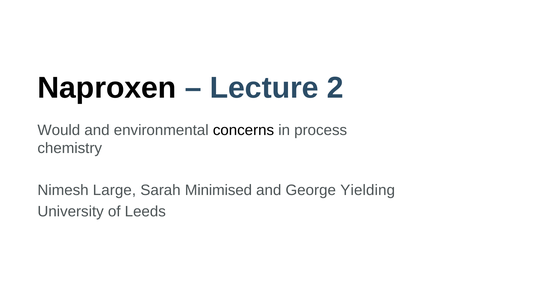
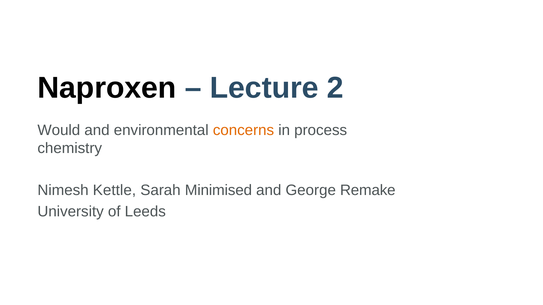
concerns colour: black -> orange
Large: Large -> Kettle
Yielding: Yielding -> Remake
